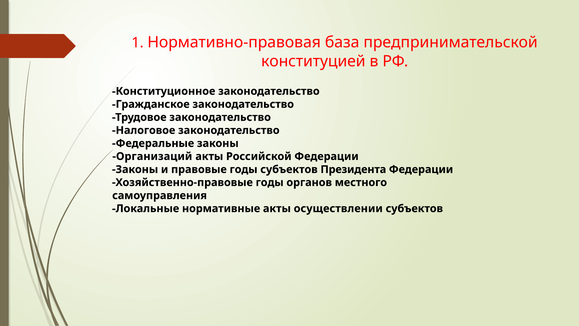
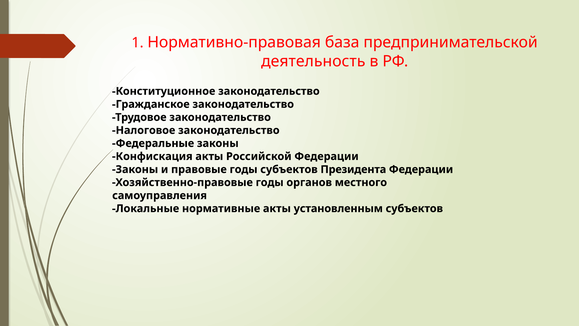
конституцией: конституцией -> деятельность
Организаций: Организаций -> Конфискация
осуществлении: осуществлении -> установленным
